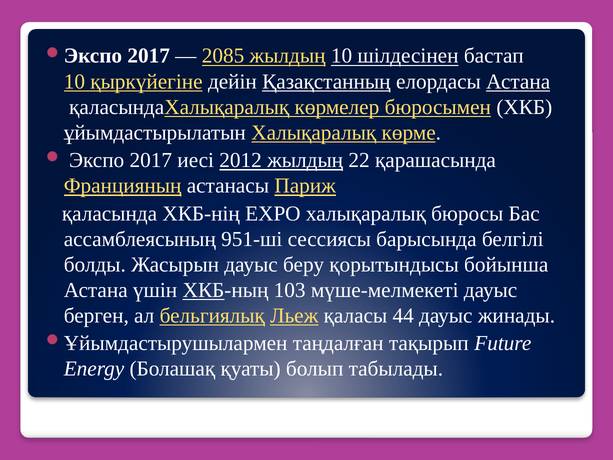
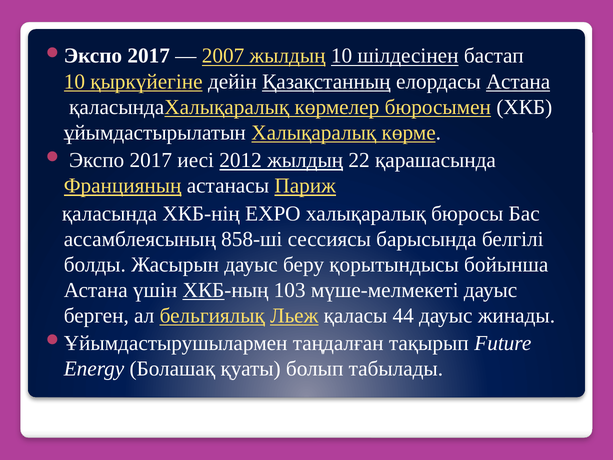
2085: 2085 -> 2007
951-ші: 951-ші -> 858-ші
